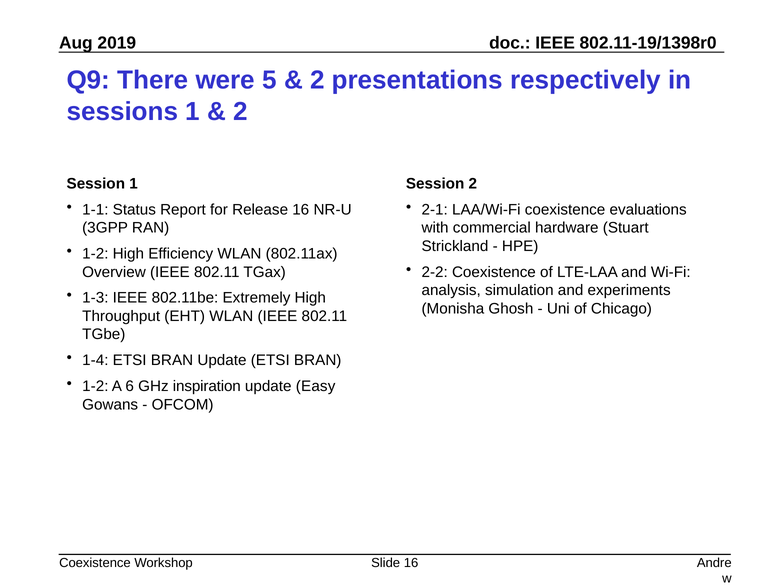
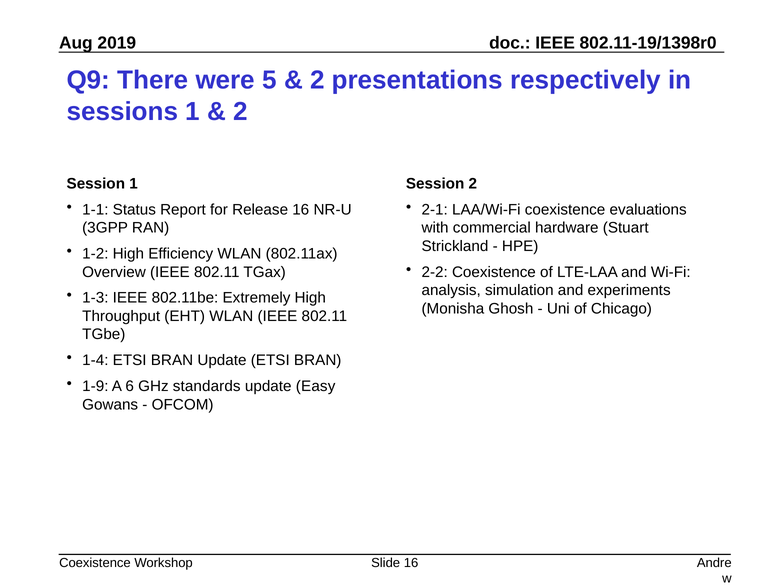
1-2 at (95, 386): 1-2 -> 1-9
inspiration: inspiration -> standards
